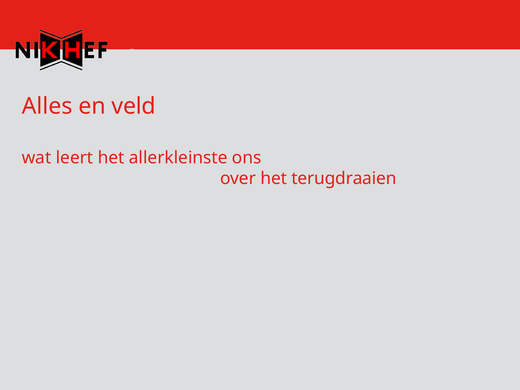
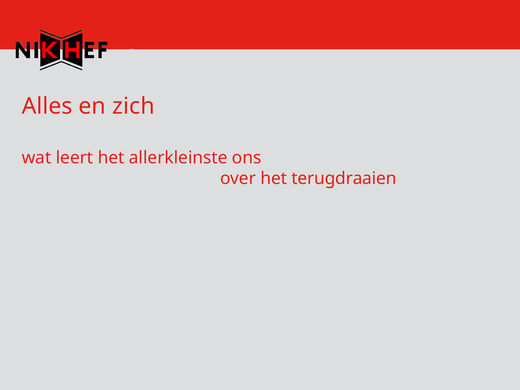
veld: veld -> zich
